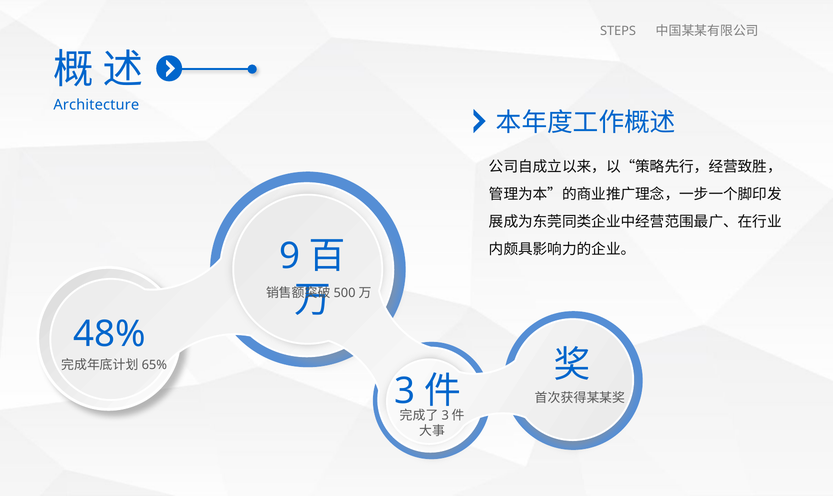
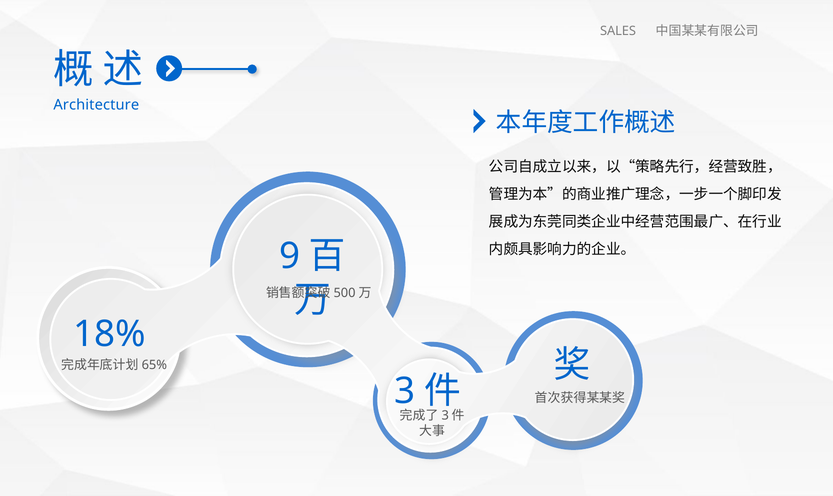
STEPS: STEPS -> SALES
48%: 48% -> 18%
